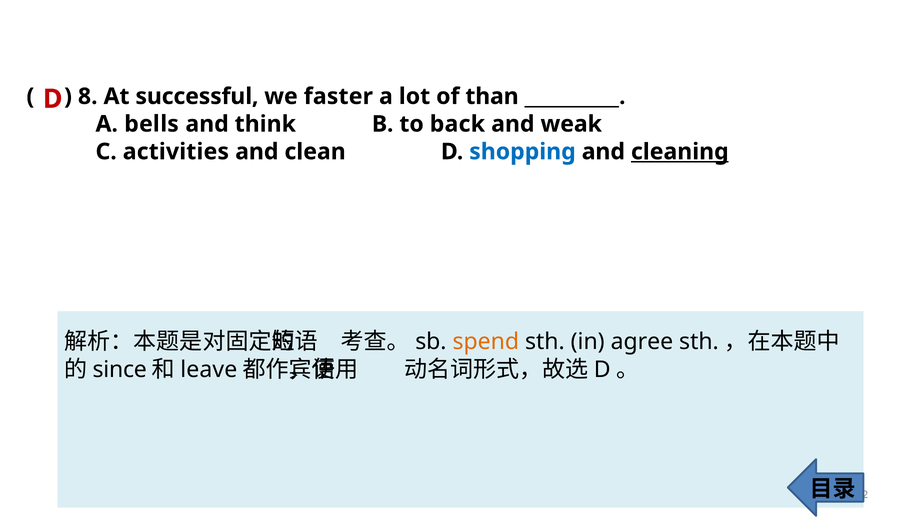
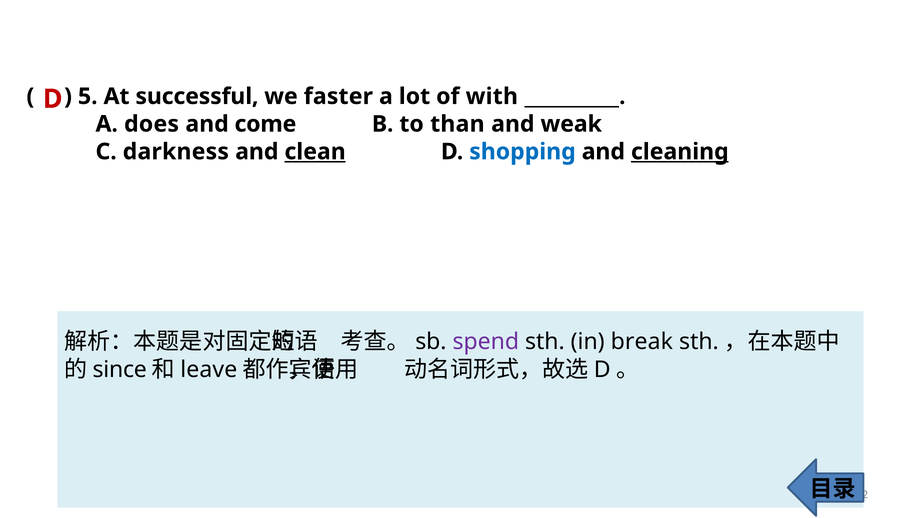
8: 8 -> 5
than: than -> with
bells: bells -> does
think: think -> come
back: back -> than
activities: activities -> darkness
clean underline: none -> present
spend colour: orange -> purple
agree: agree -> break
